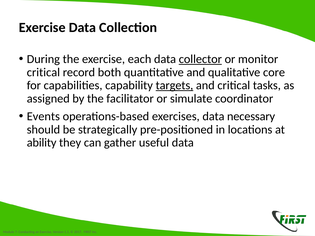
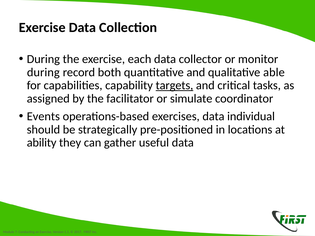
collector underline: present -> none
critical at (43, 72): critical -> during
core: core -> able
necessary: necessary -> individual
